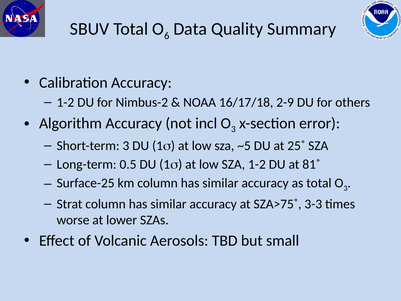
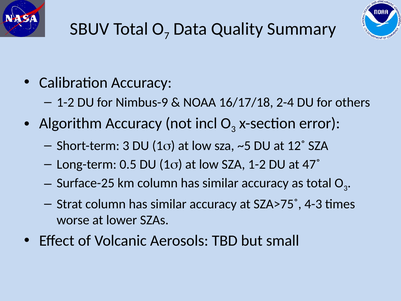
6: 6 -> 7
Nimbus-2: Nimbus-2 -> Nimbus-9
2-9: 2-9 -> 2-4
25˚: 25˚ -> 12˚
81˚: 81˚ -> 47˚
3-3: 3-3 -> 4-3
